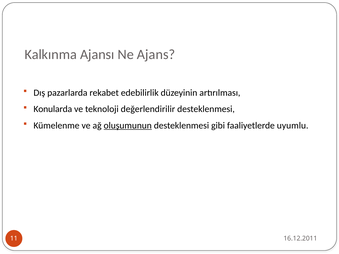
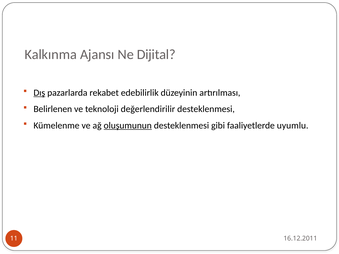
Ajans: Ajans -> Dijital
Dış underline: none -> present
Konularda: Konularda -> Belirlenen
